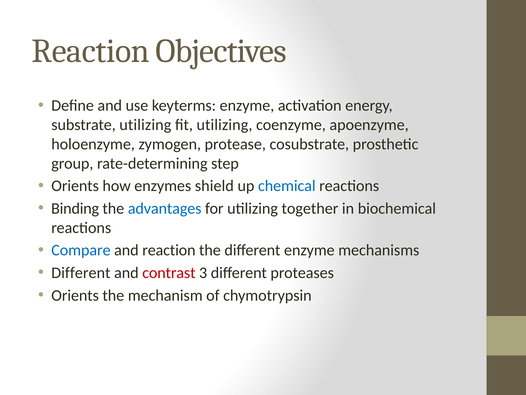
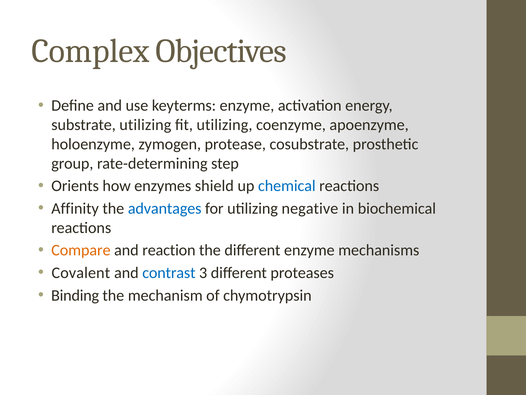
Reaction at (91, 51): Reaction -> Complex
Binding: Binding -> Affinity
together: together -> negative
Compare colour: blue -> orange
Different at (81, 273): Different -> Covalent
contrast colour: red -> blue
Orients at (75, 295): Orients -> Binding
